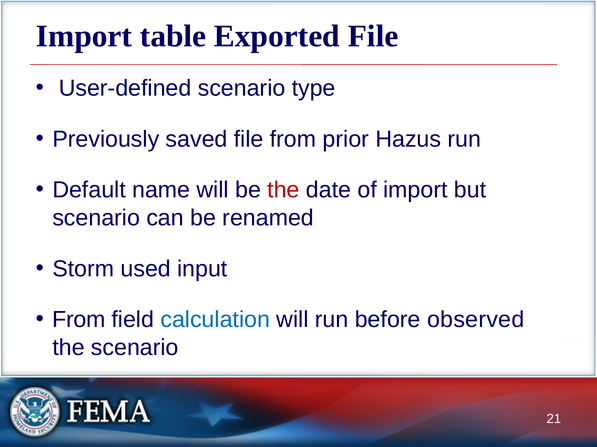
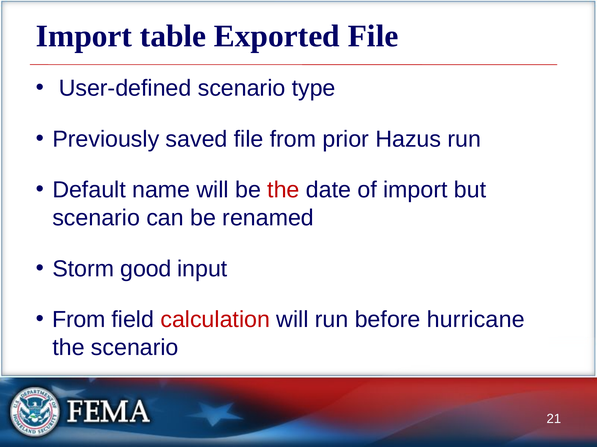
used: used -> good
calculation colour: blue -> red
observed: observed -> hurricane
